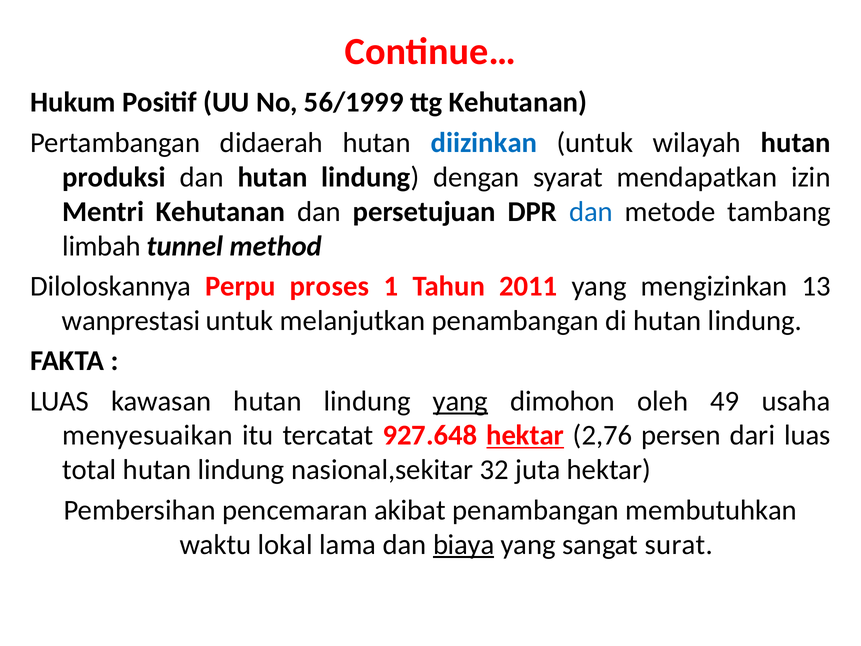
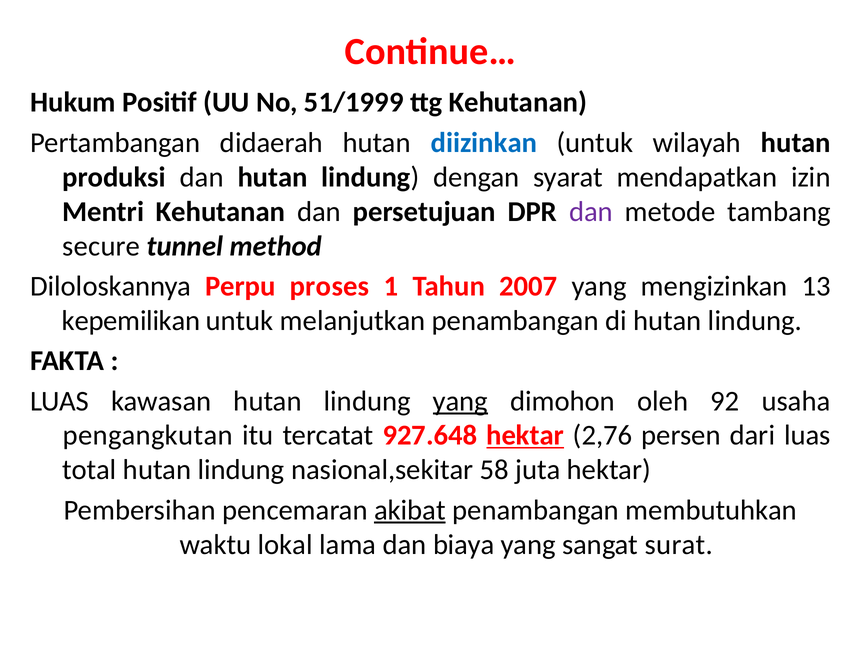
56/1999: 56/1999 -> 51/1999
dan at (591, 212) colour: blue -> purple
limbah: limbah -> secure
2011: 2011 -> 2007
wanprestasi: wanprestasi -> kepemilikan
49: 49 -> 92
menyesuaikan: menyesuaikan -> pengangkutan
32: 32 -> 58
akibat underline: none -> present
biaya underline: present -> none
